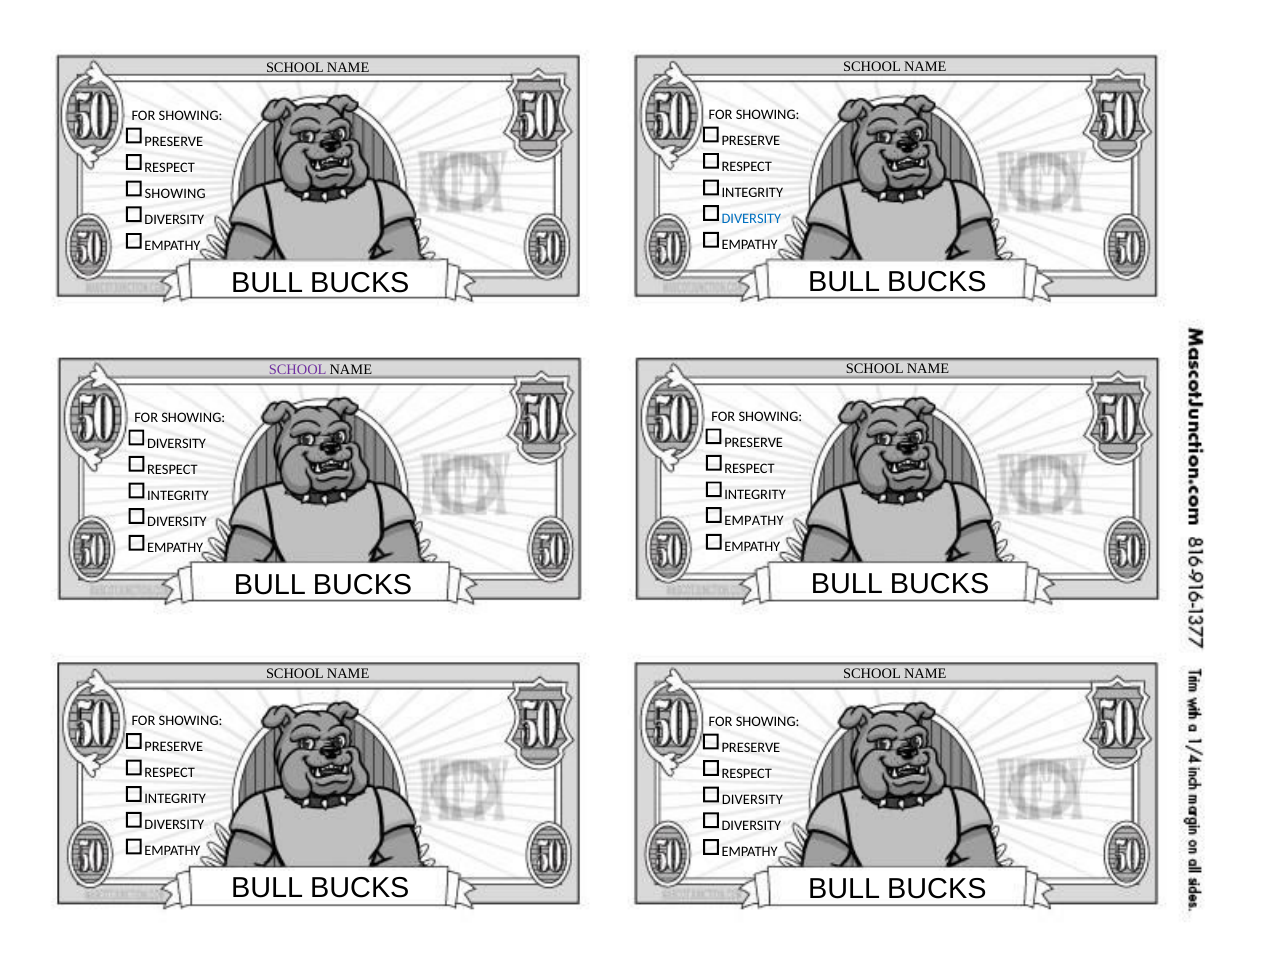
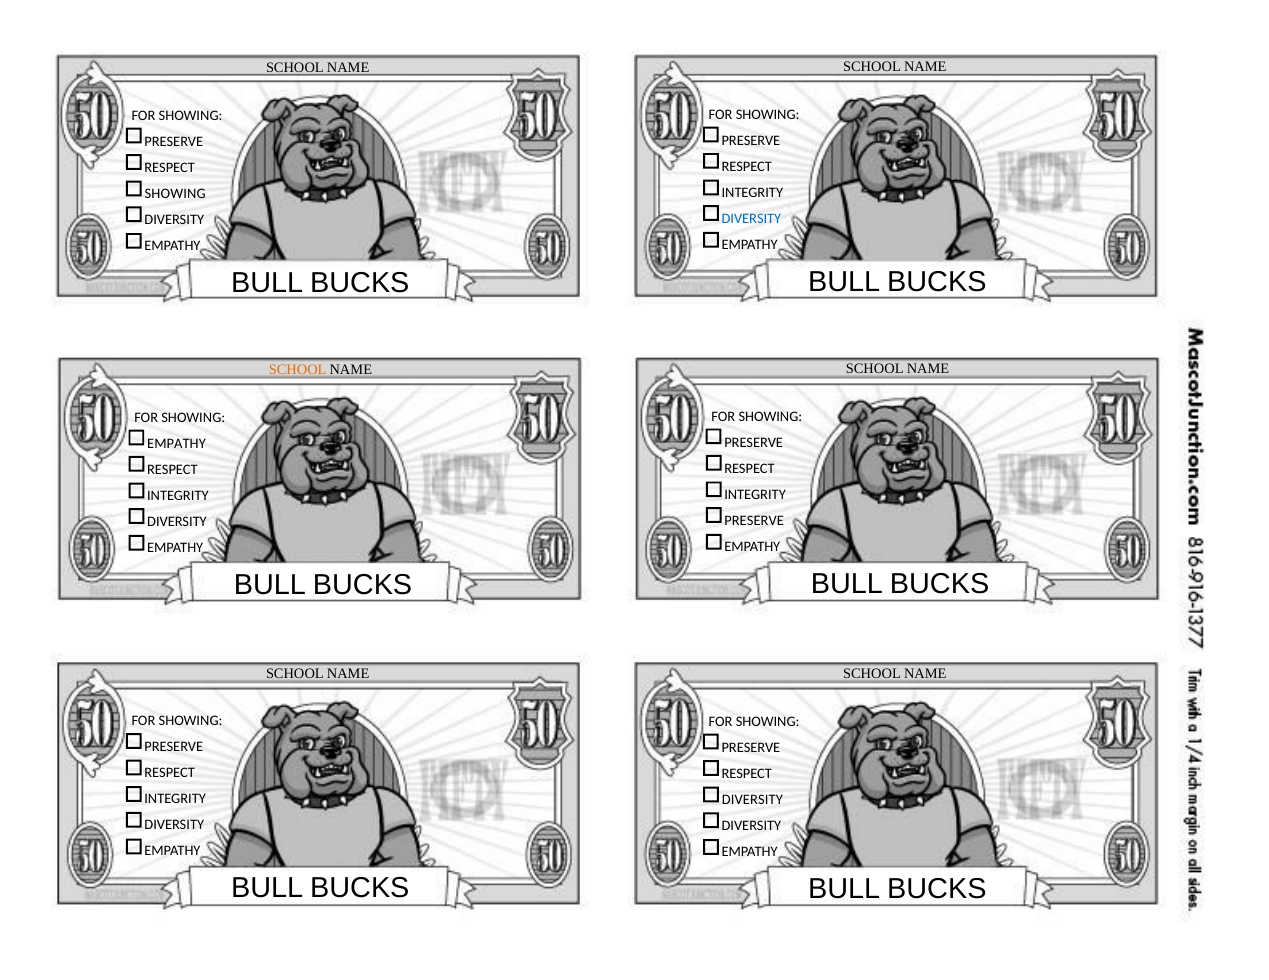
SCHOOL at (298, 370) colour: purple -> orange
DIVERSITY at (177, 444): DIVERSITY -> EMPATHY
EMPATHY at (754, 521): EMPATHY -> PRESERVE
